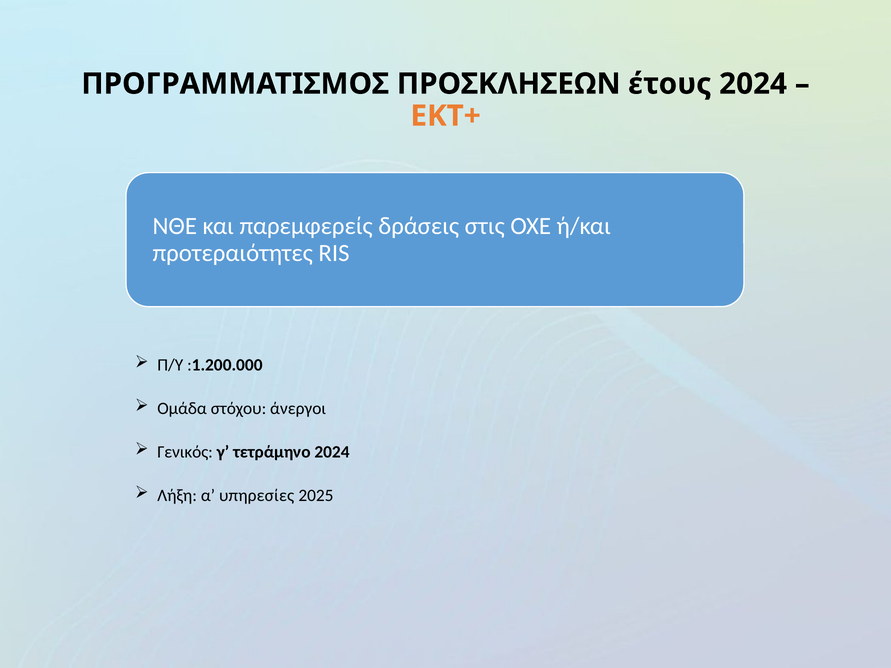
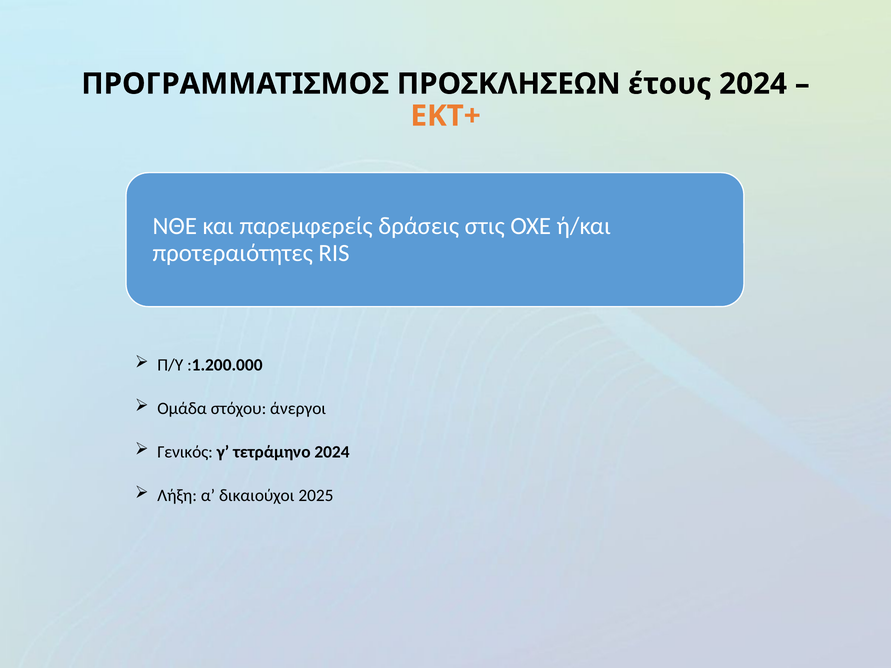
υπηρεσίες: υπηρεσίες -> δικαιούχοι
